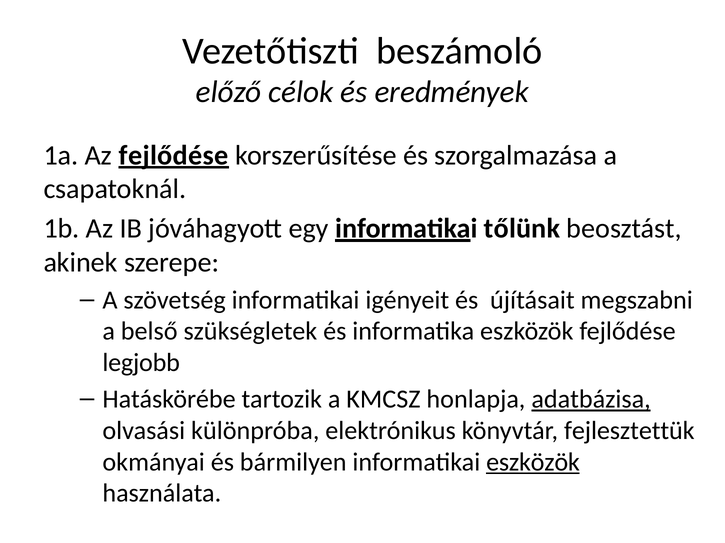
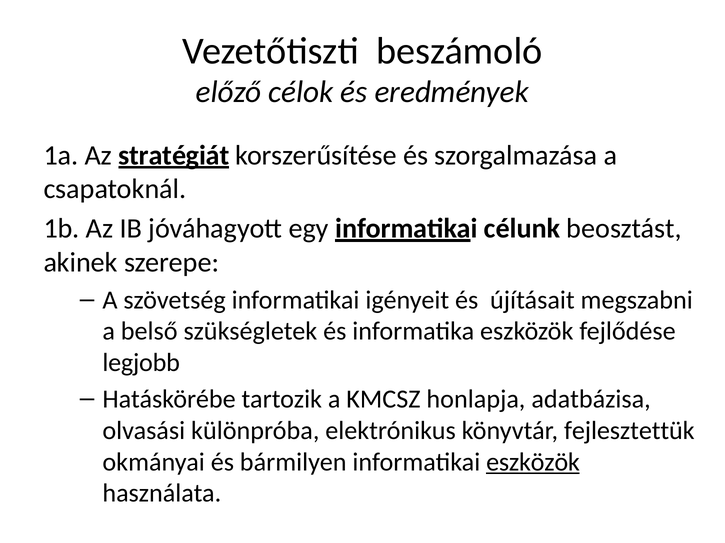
Az fejlődése: fejlődése -> stratégiát
tőlünk: tőlünk -> célunk
adatbázisa underline: present -> none
